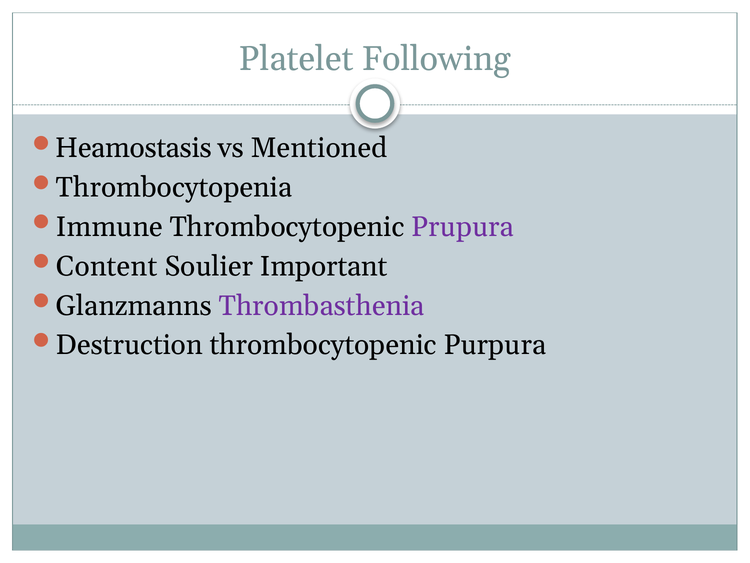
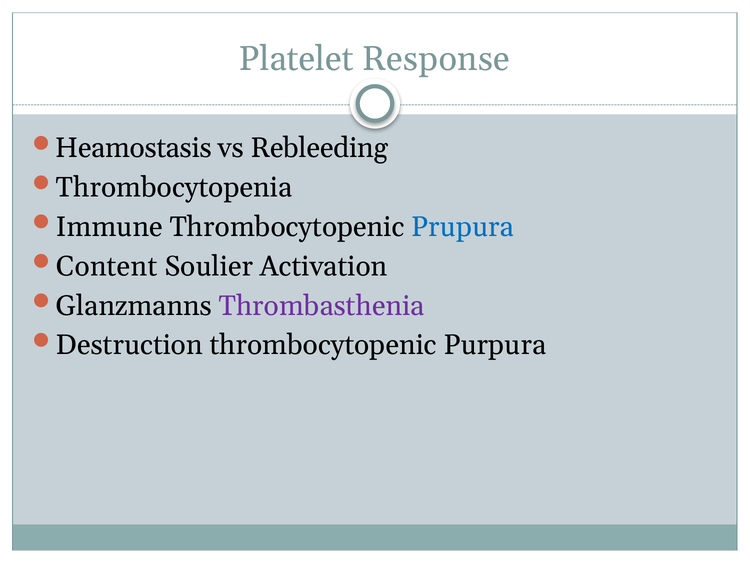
Following: Following -> Response
Mentioned: Mentioned -> Rebleeding
Prupura colour: purple -> blue
Important: Important -> Activation
